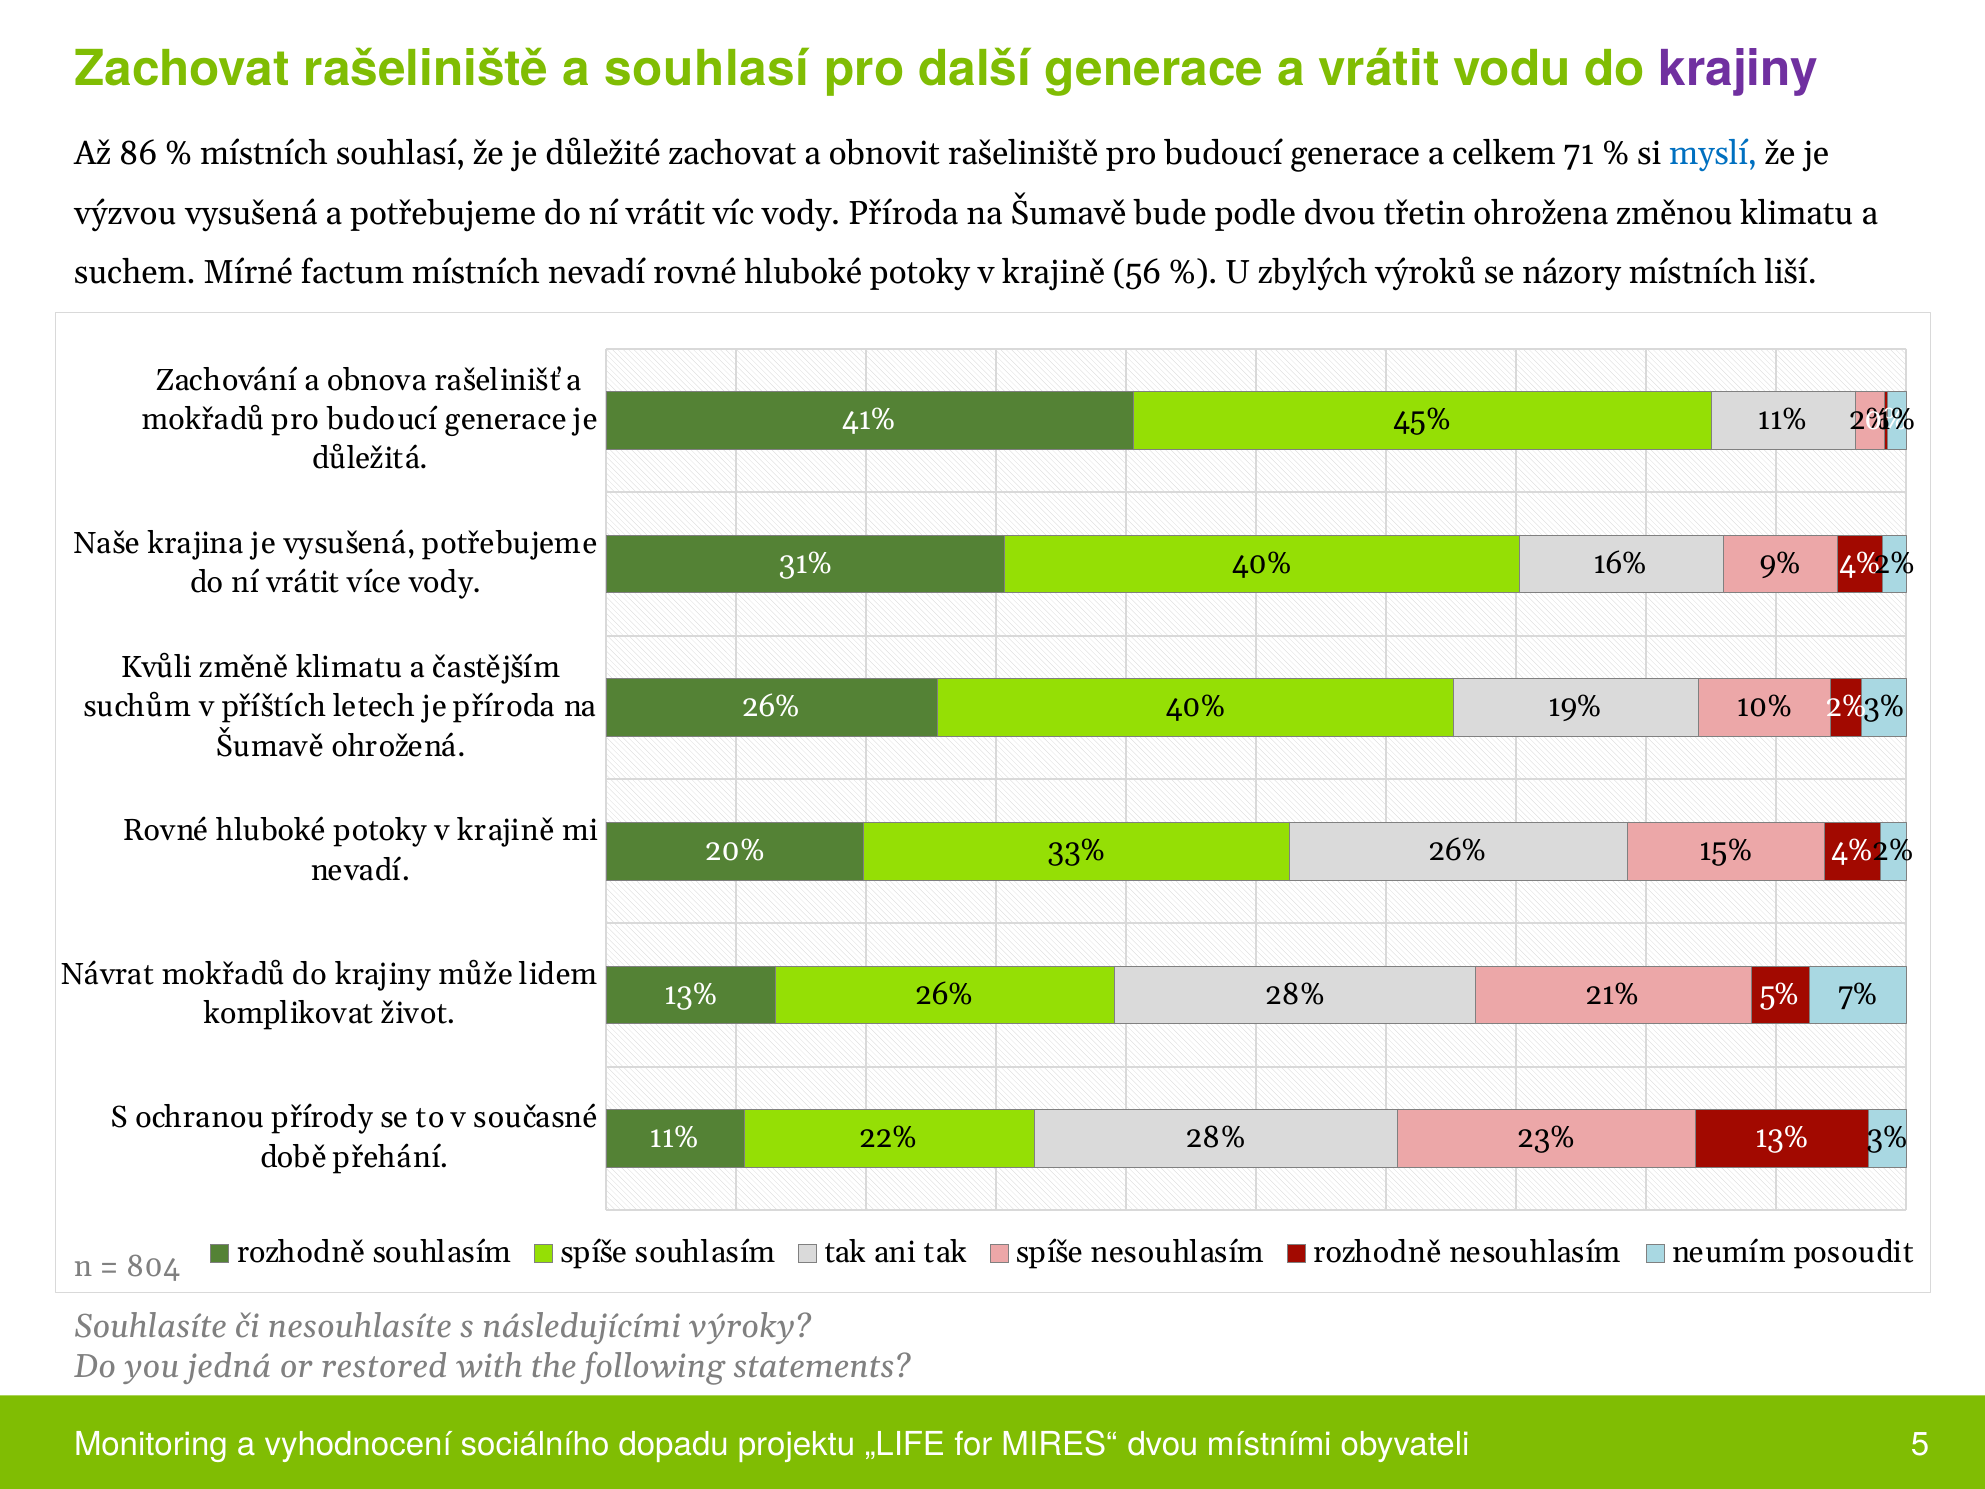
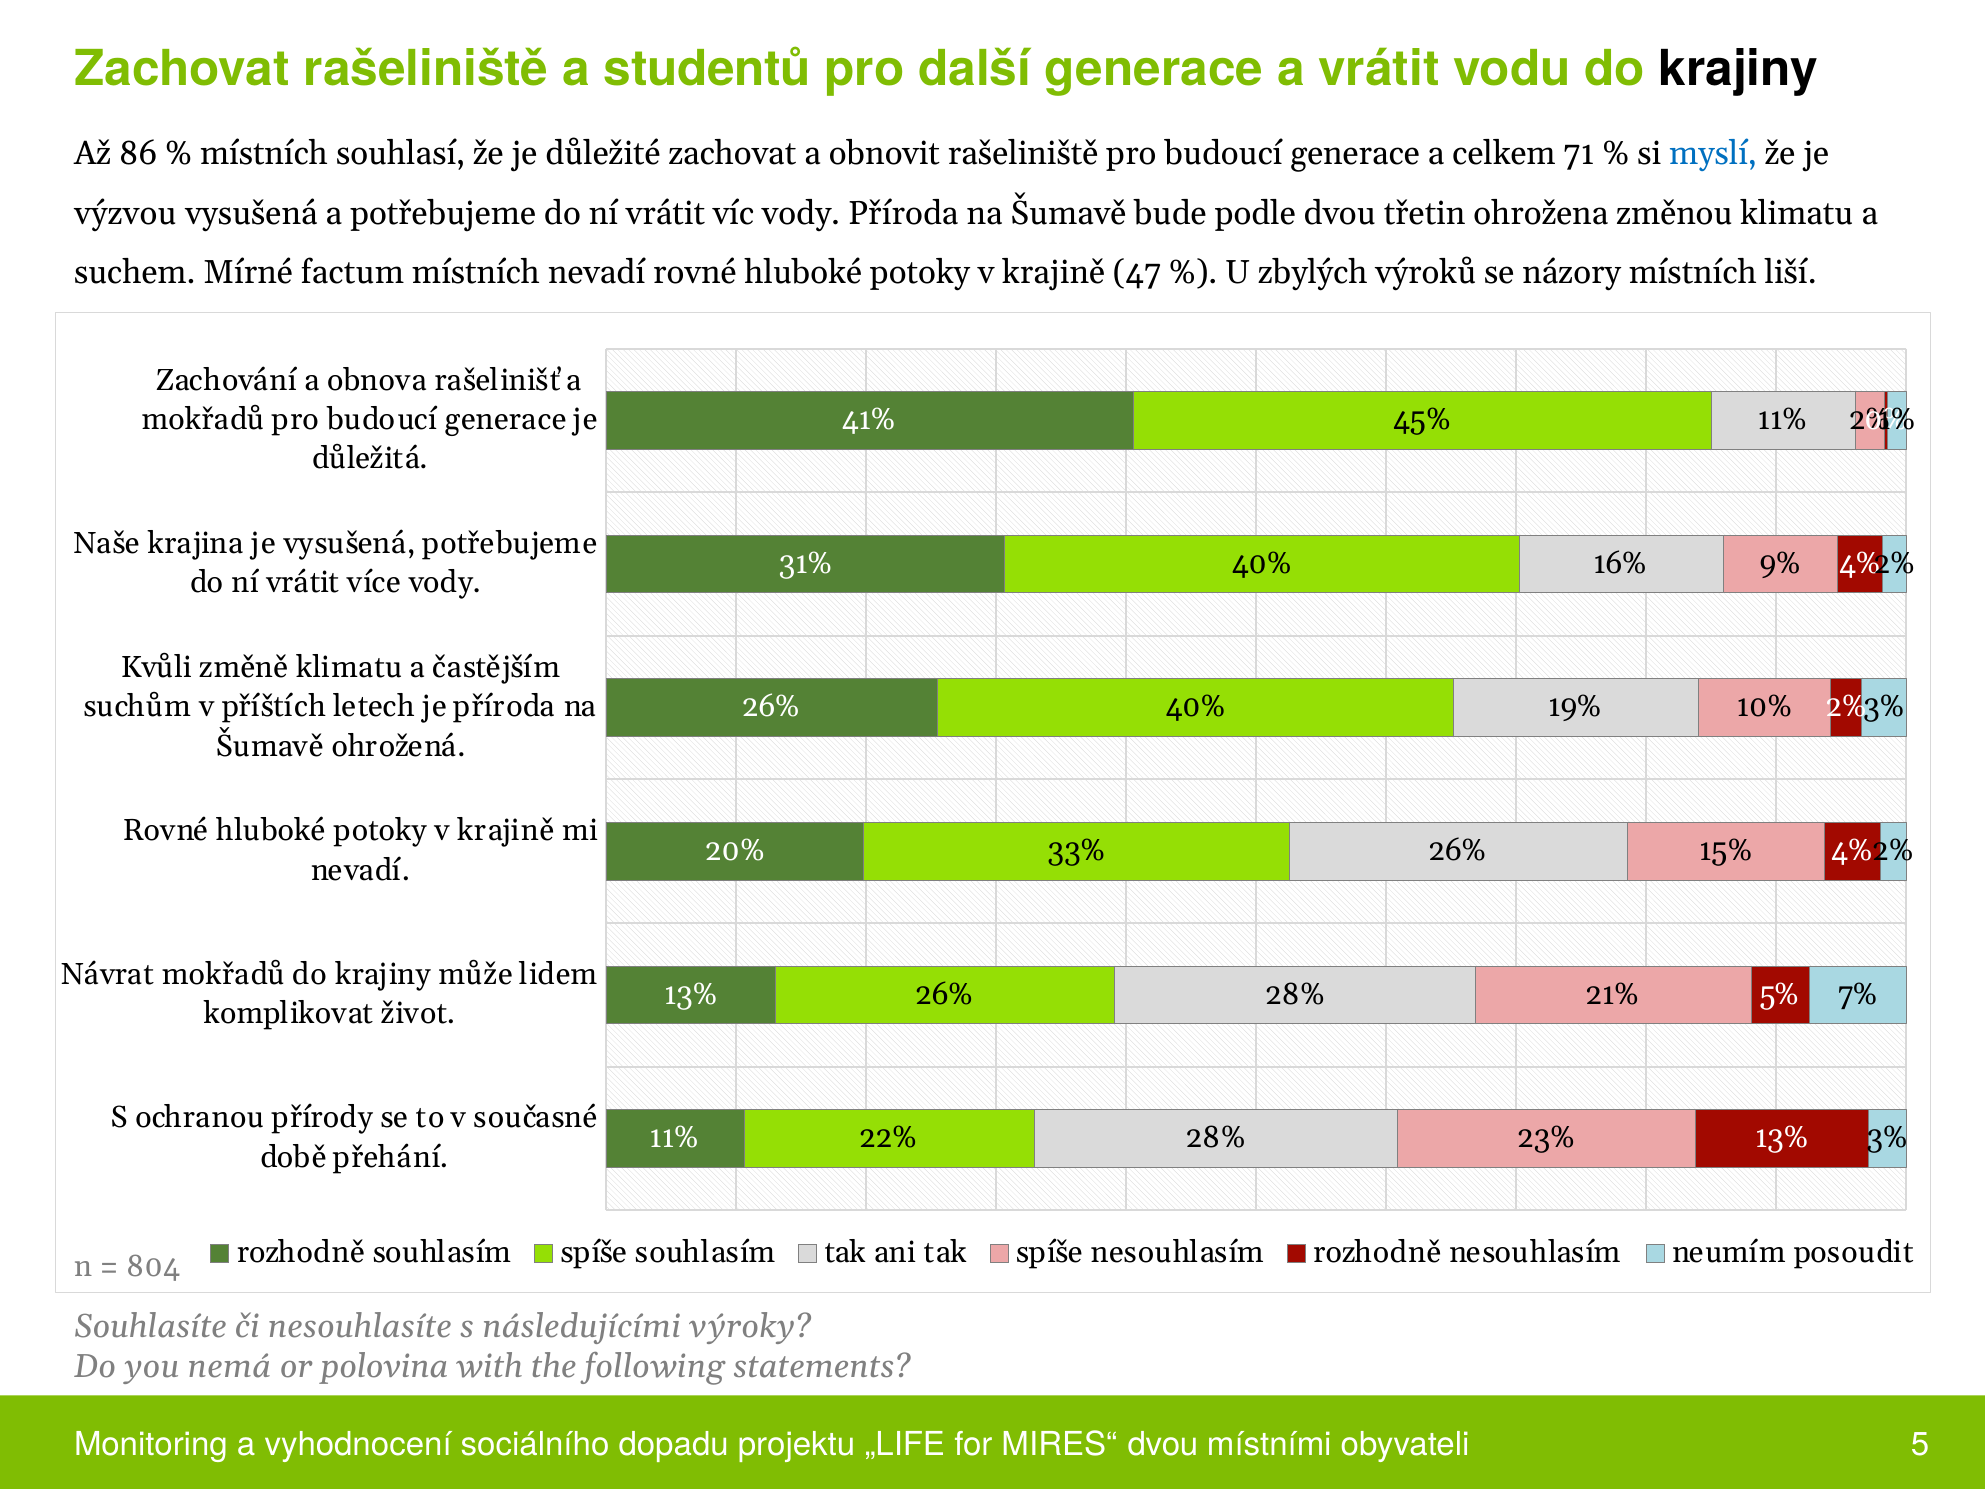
a souhlasí: souhlasí -> studentů
krajiny at (1739, 69) colour: purple -> black
56: 56 -> 47
jedná: jedná -> nemá
restored: restored -> polovina
